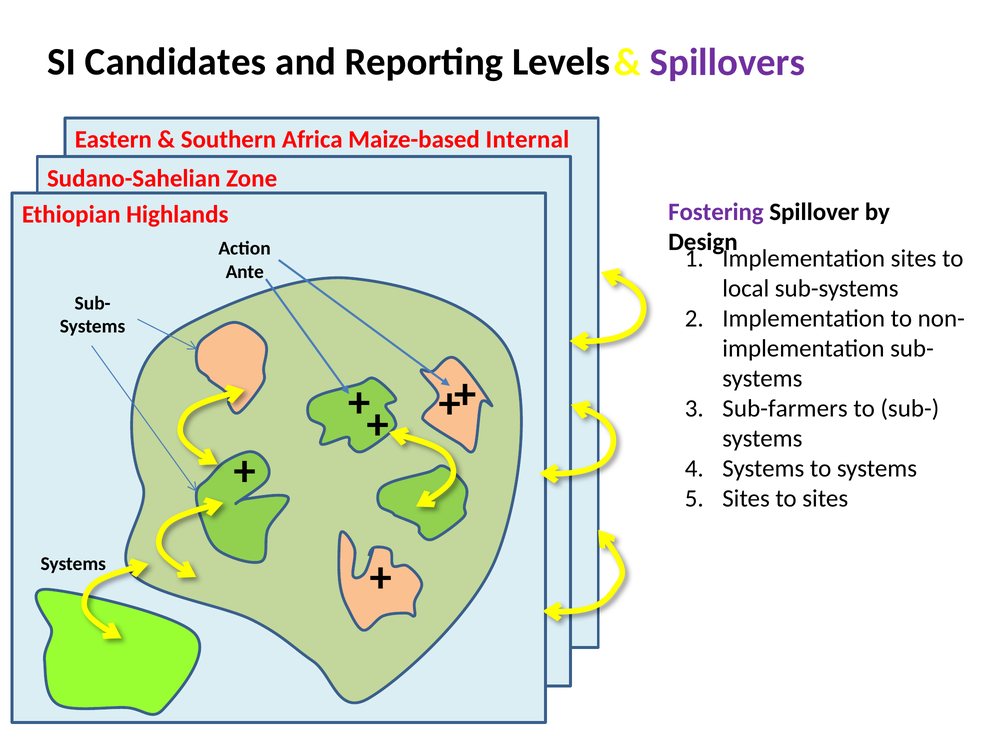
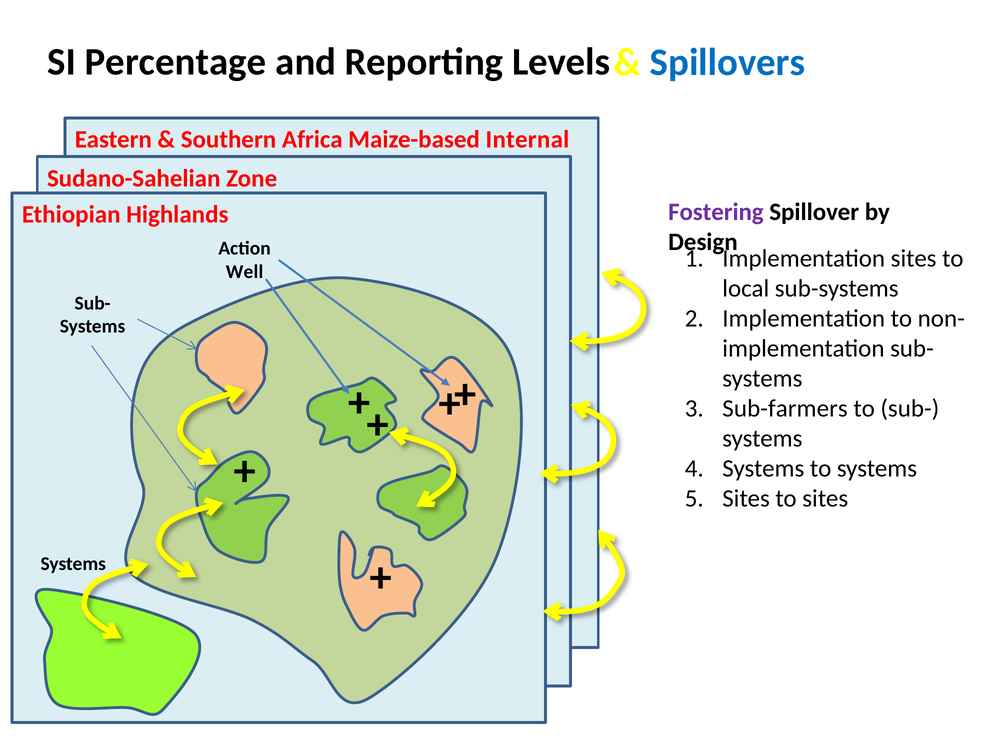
Candidates: Candidates -> Percentage
Spillovers colour: purple -> blue
Ante: Ante -> Well
